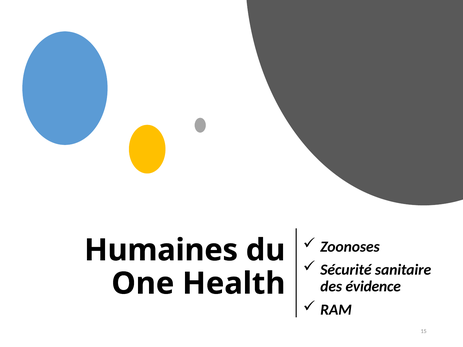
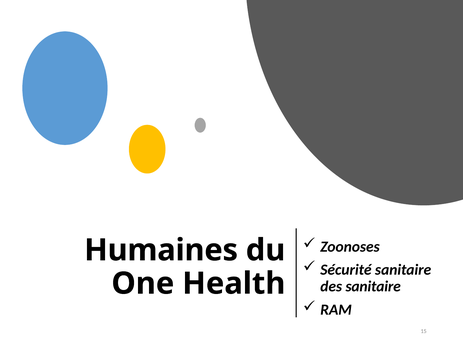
des évidence: évidence -> sanitaire
